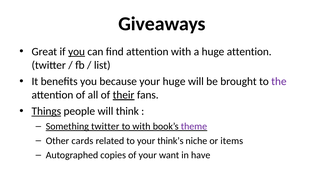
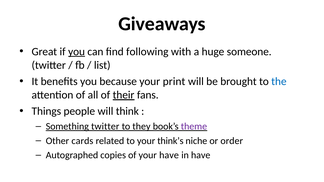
find attention: attention -> following
huge attention: attention -> someone
your huge: huge -> print
the colour: purple -> blue
Things underline: present -> none
to with: with -> they
items: items -> order
your want: want -> have
